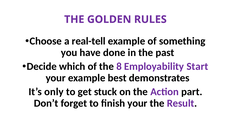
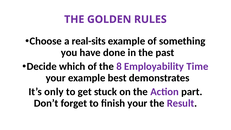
real-tell: real-tell -> real-sits
Start: Start -> Time
